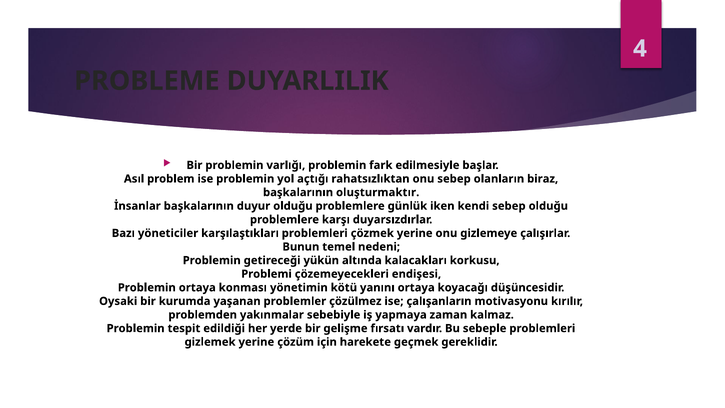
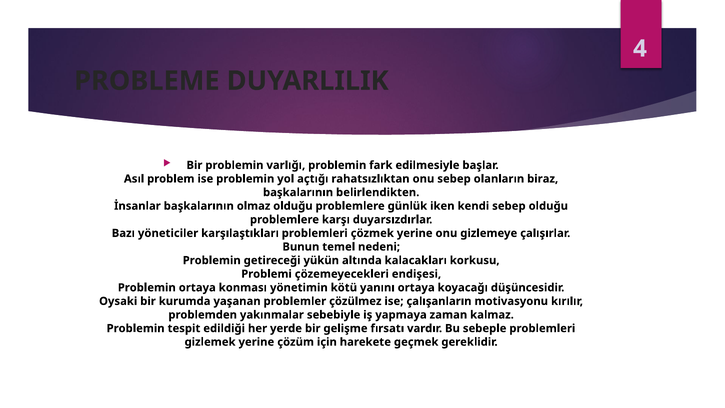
oluşturmaktır: oluşturmaktır -> belirlendikten
duyur: duyur -> olmaz
